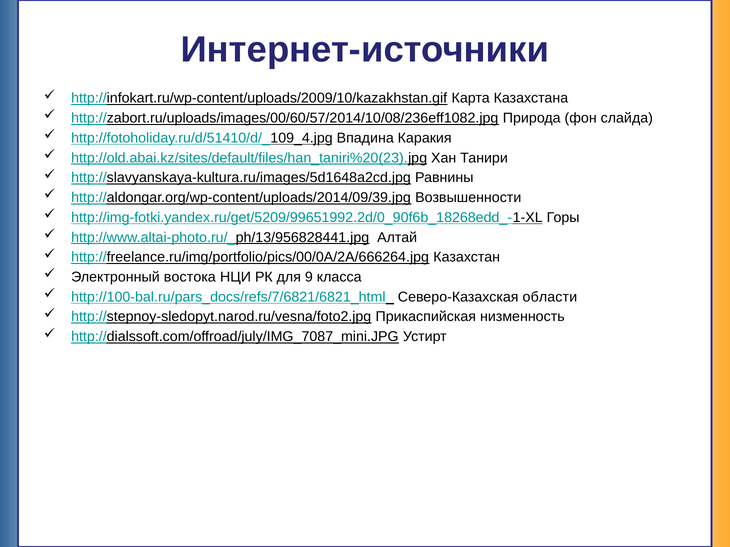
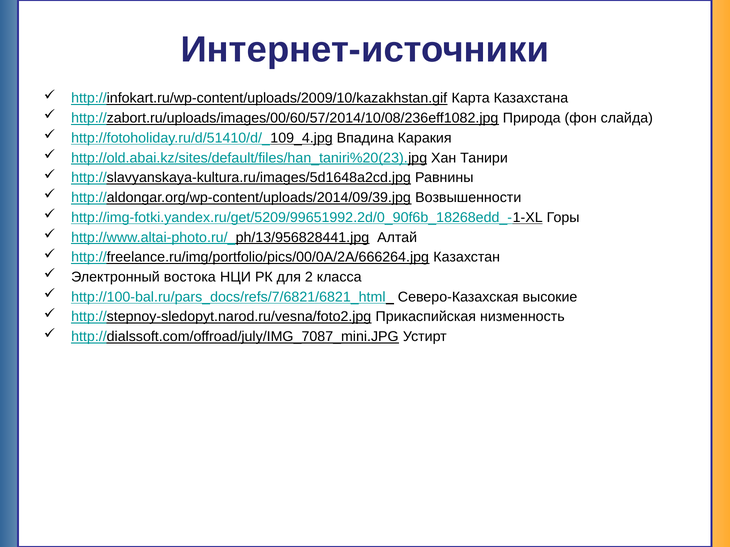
9: 9 -> 2
области: области -> высокие
